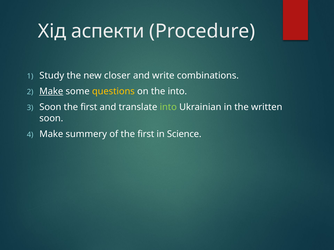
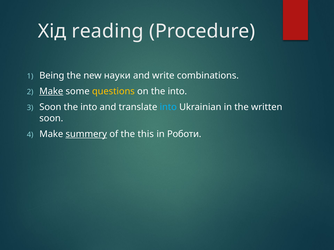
аспекти: аспекти -> reading
Study: Study -> Being
closer: closer -> науки
first at (89, 107): first -> into
into at (168, 107) colour: light green -> light blue
summery underline: none -> present
of the first: first -> this
Science: Science -> Роботи
